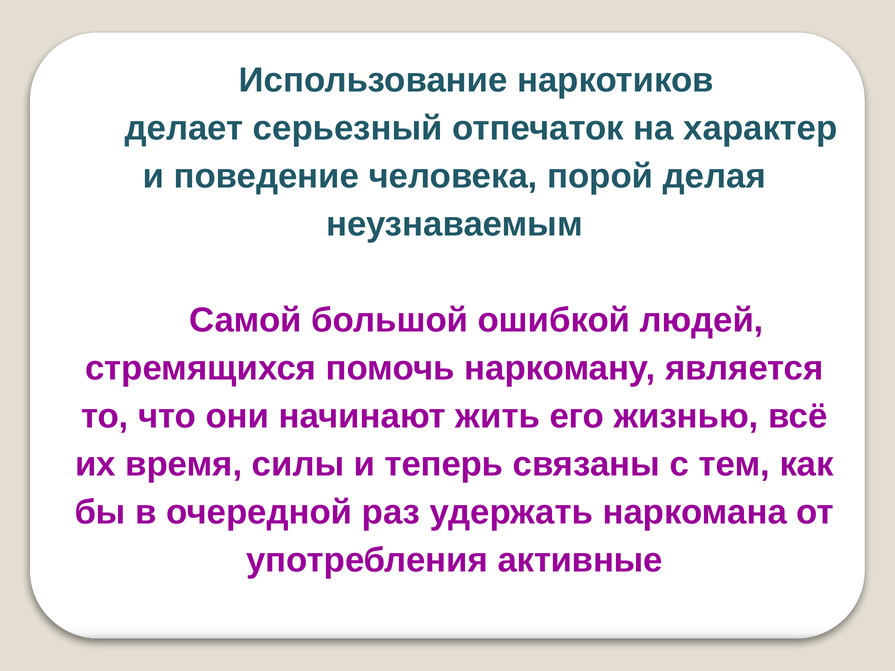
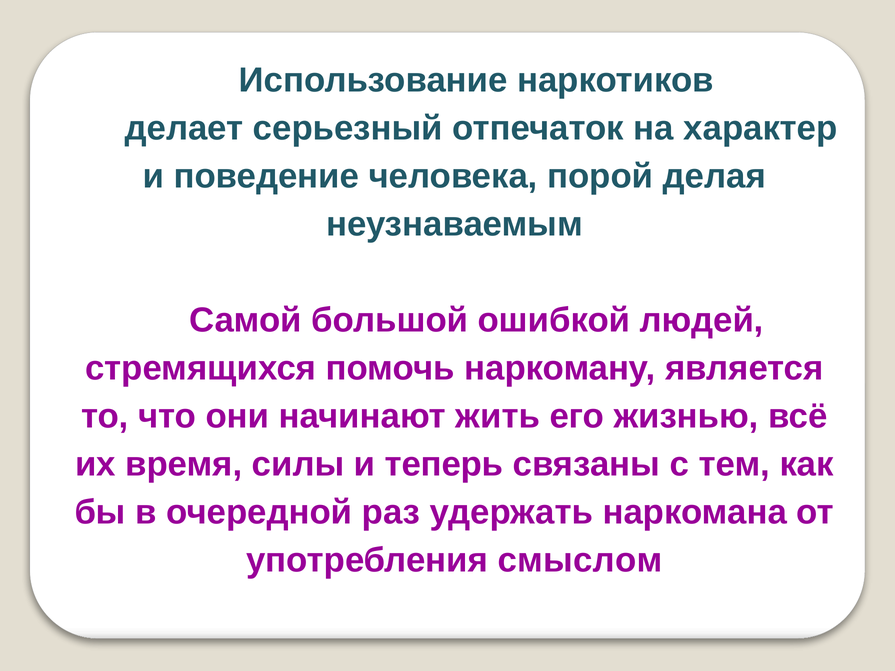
активные: активные -> смыслом
